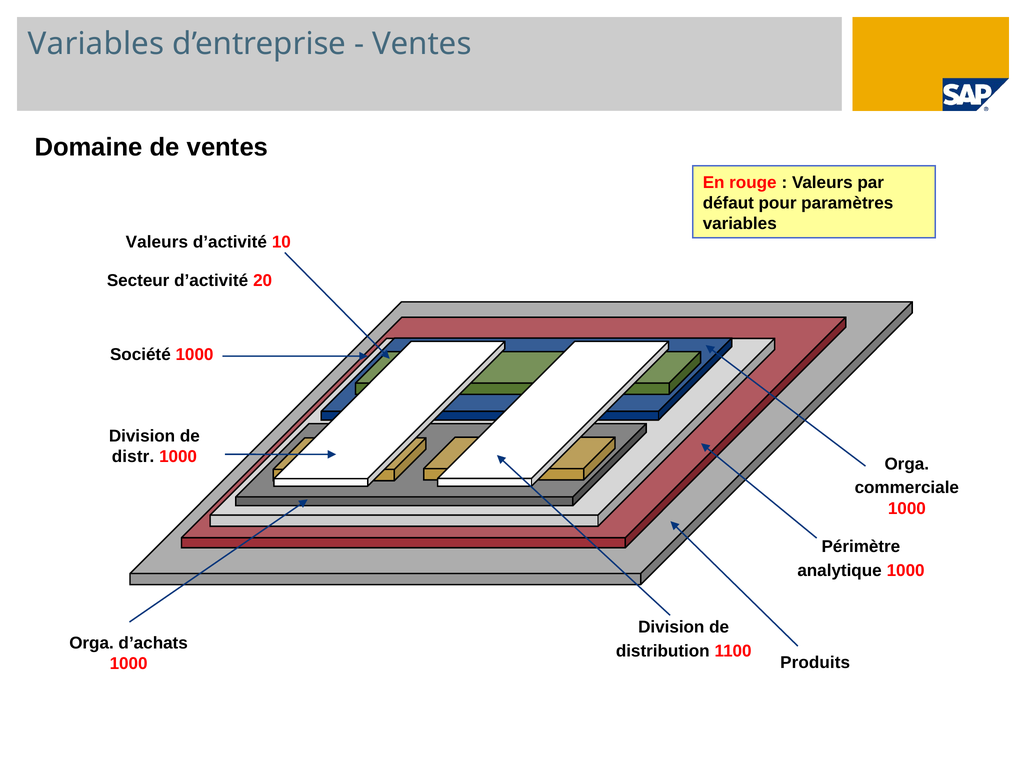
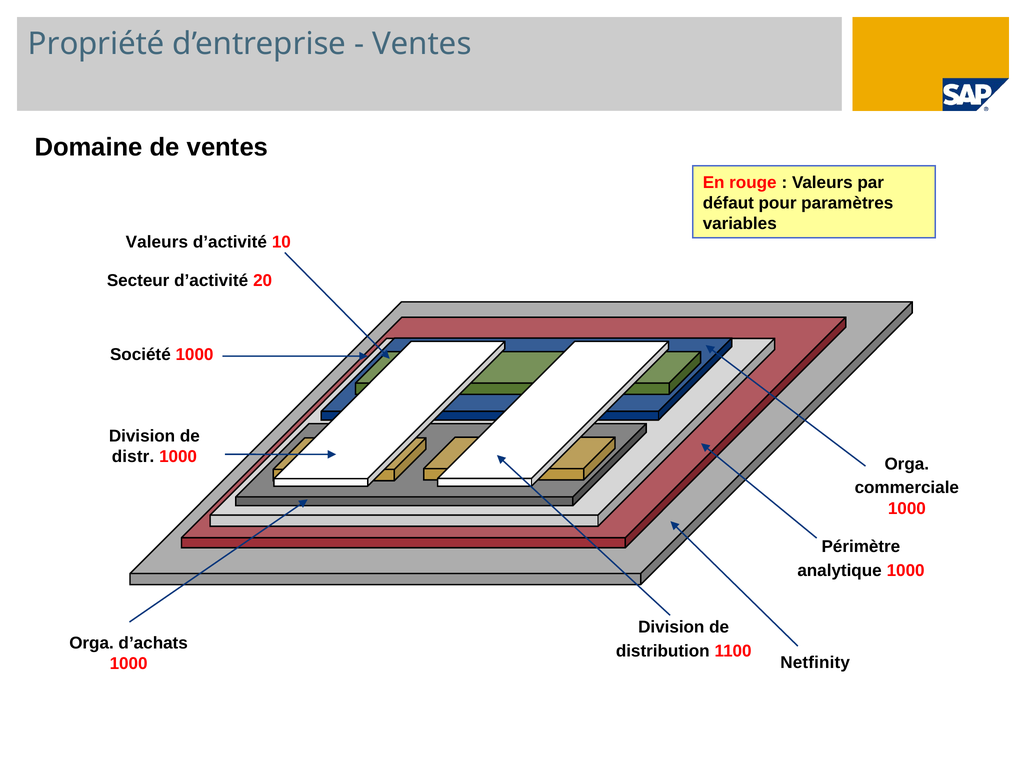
Variables at (96, 44): Variables -> Propriété
Produits: Produits -> Netfinity
